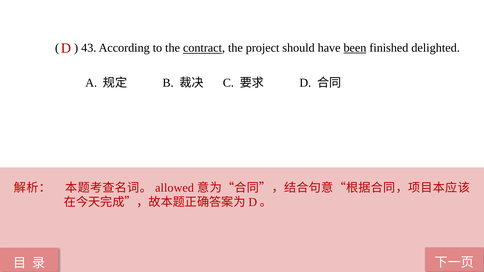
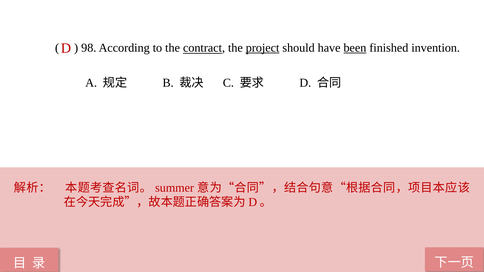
43: 43 -> 98
project underline: none -> present
delighted: delighted -> invention
allowed: allowed -> summer
